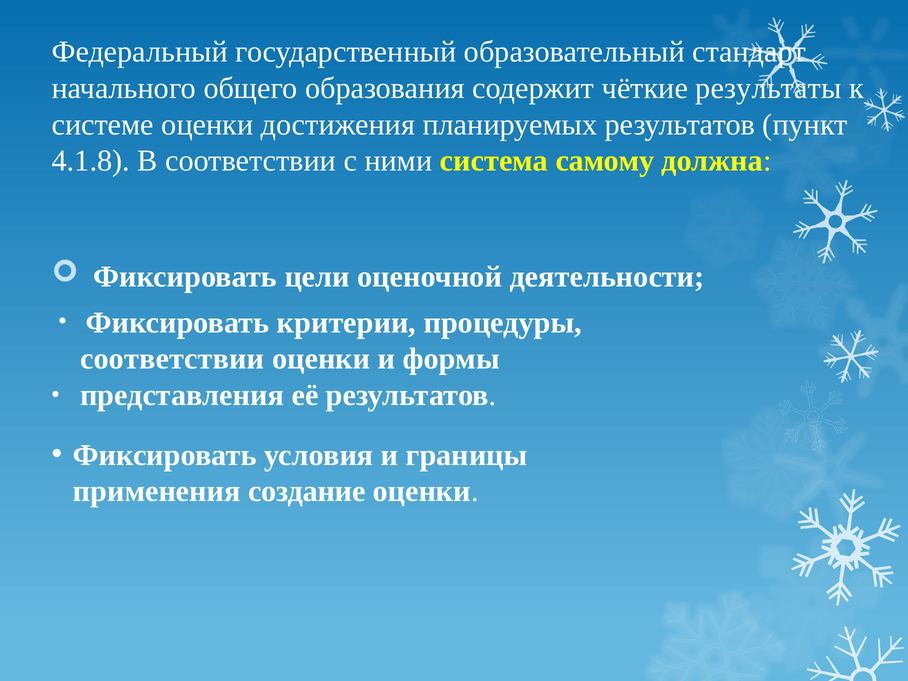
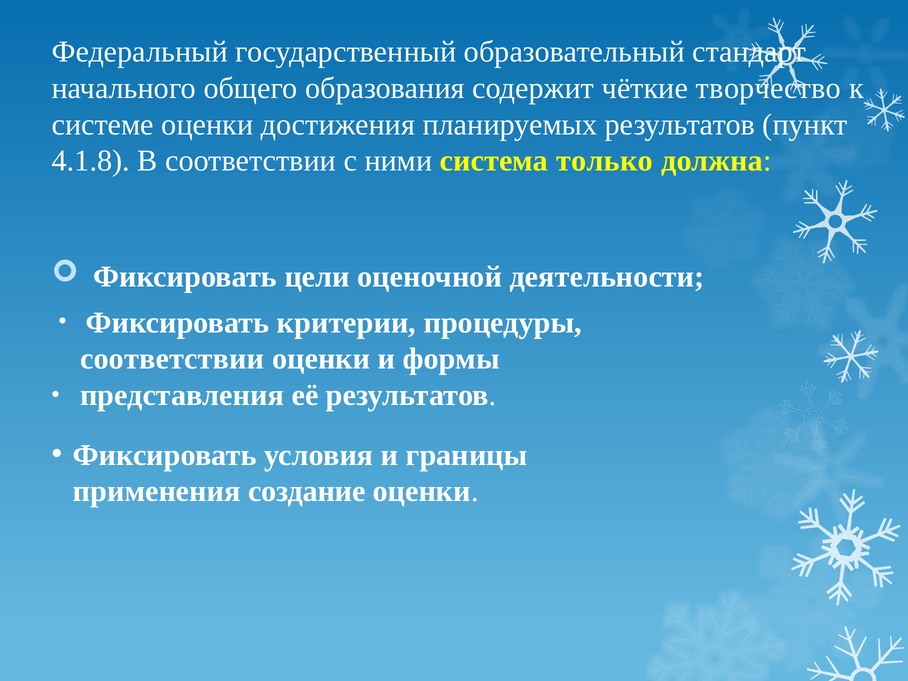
результаты: результаты -> творчество
самому: самому -> только
